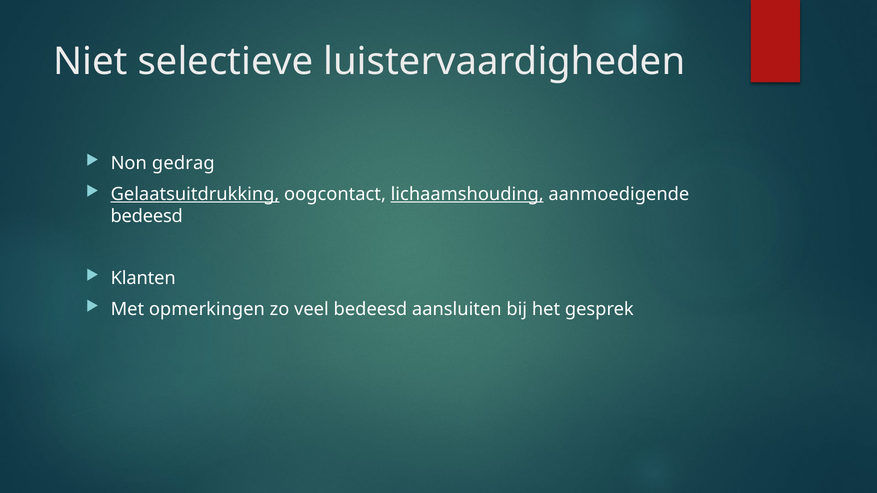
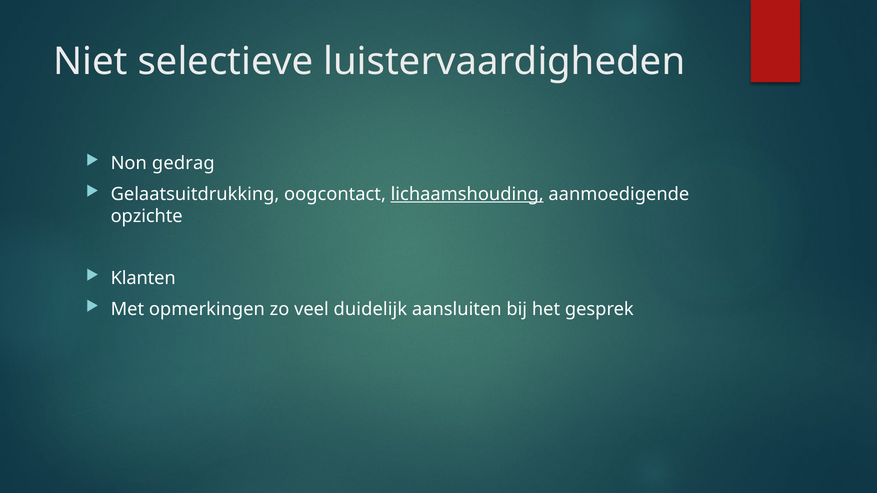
Gelaatsuitdrukking underline: present -> none
bedeesd at (147, 216): bedeesd -> opzichte
veel bedeesd: bedeesd -> duidelijk
